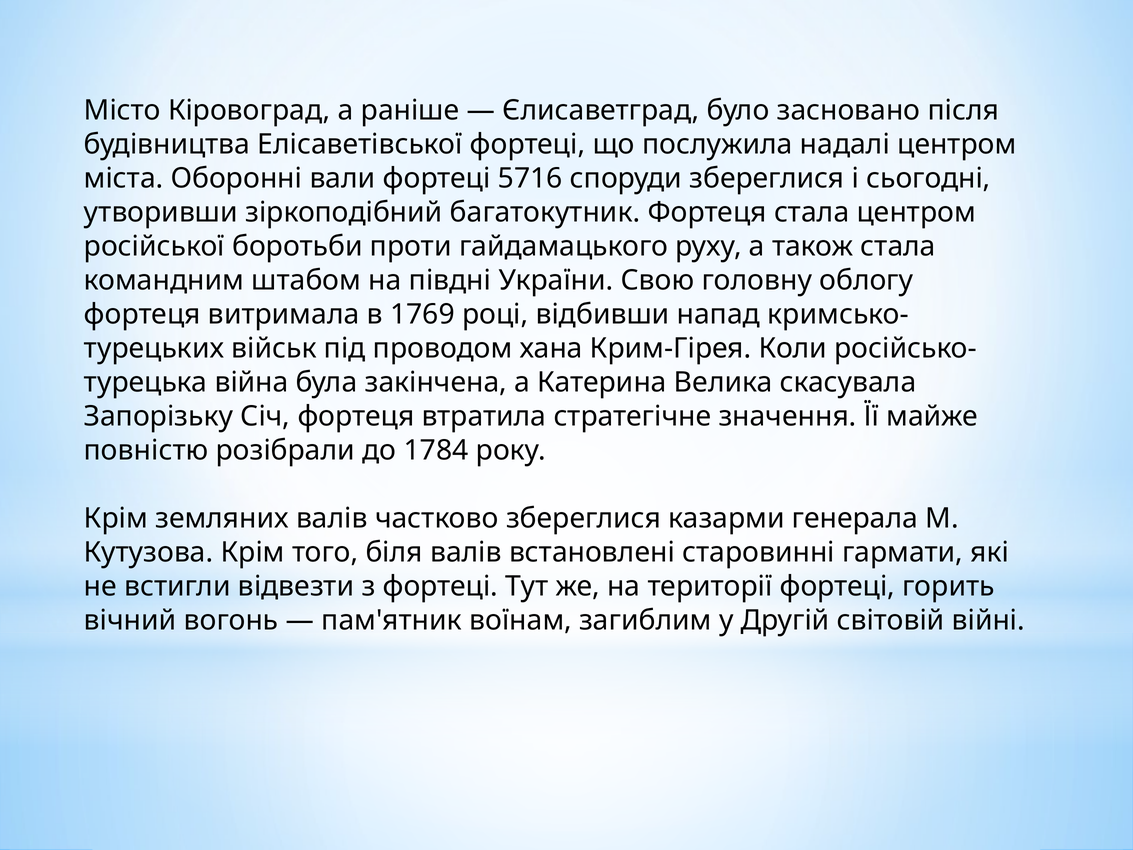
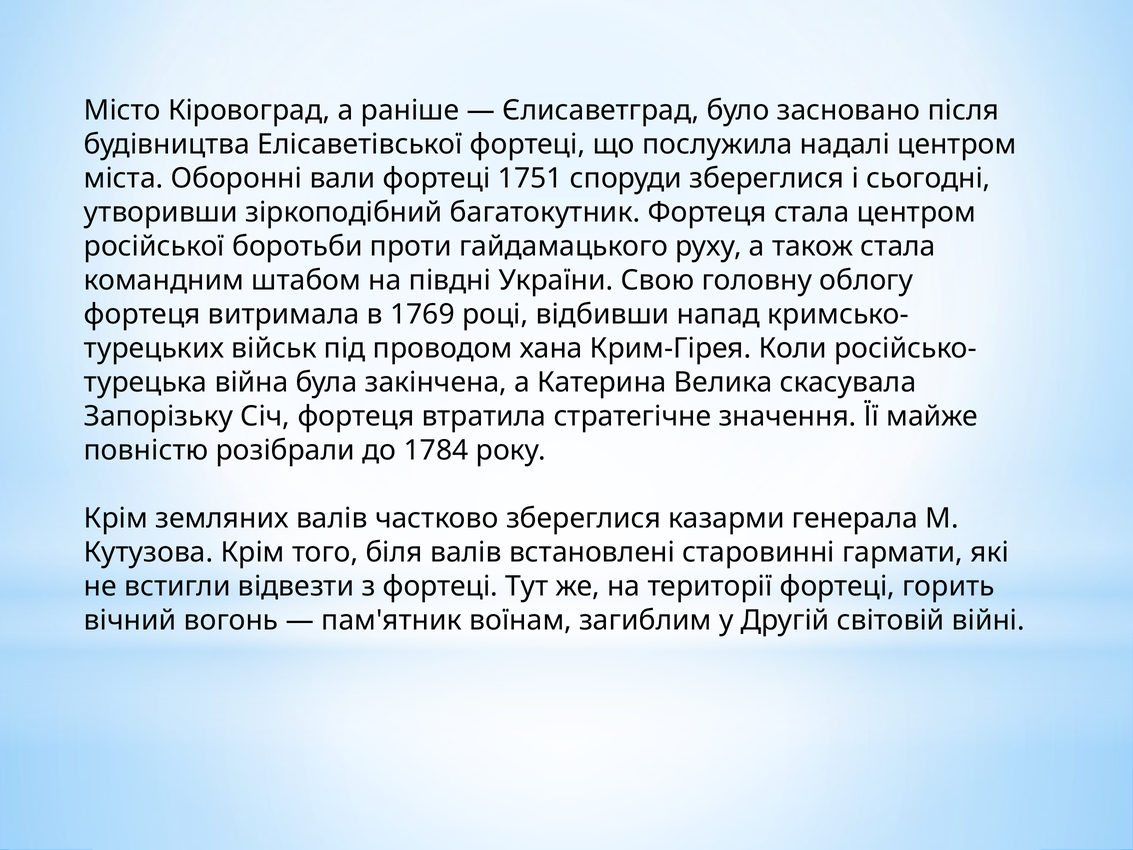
5716: 5716 -> 1751
